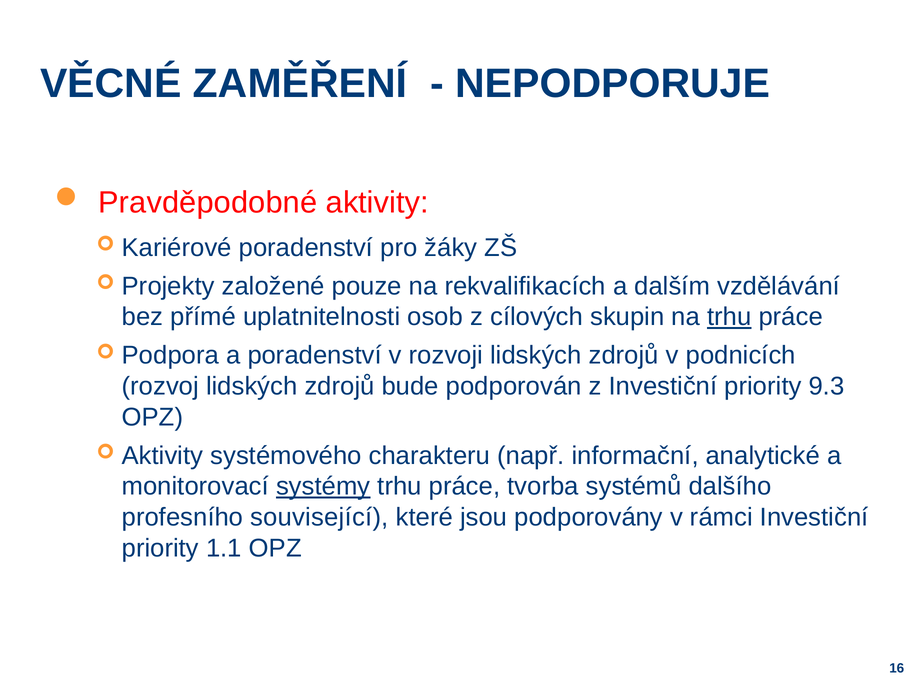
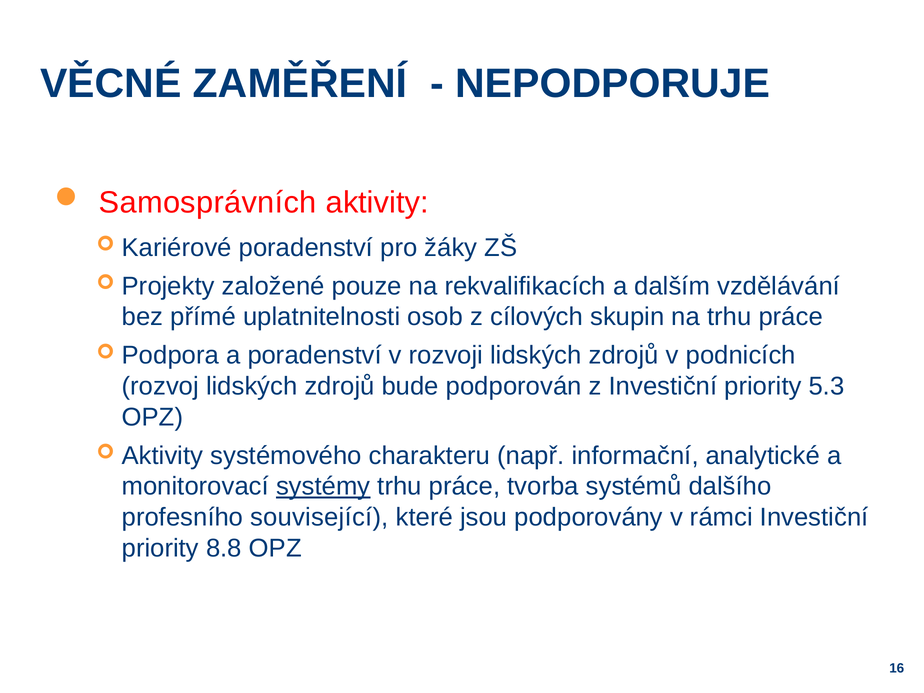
Pravděpodobné: Pravděpodobné -> Samosprávních
trhu at (729, 317) underline: present -> none
9.3: 9.3 -> 5.3
1.1: 1.1 -> 8.8
